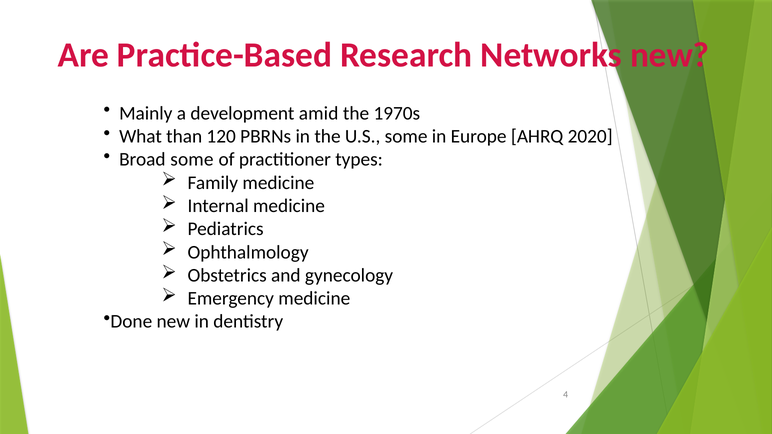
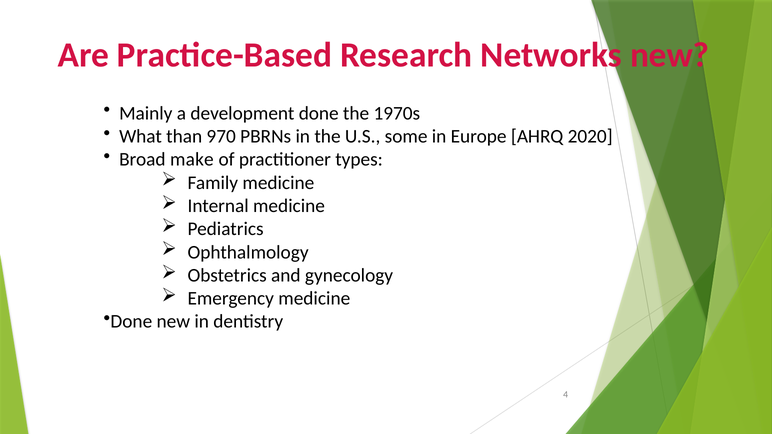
development amid: amid -> done
120: 120 -> 970
Broad some: some -> make
